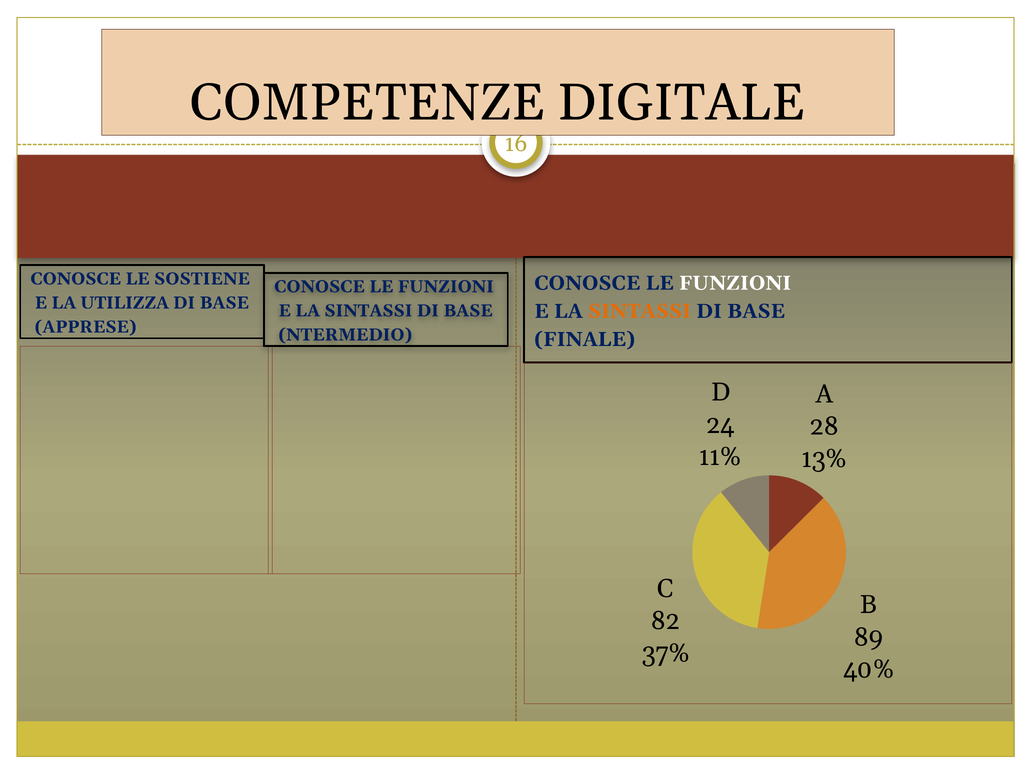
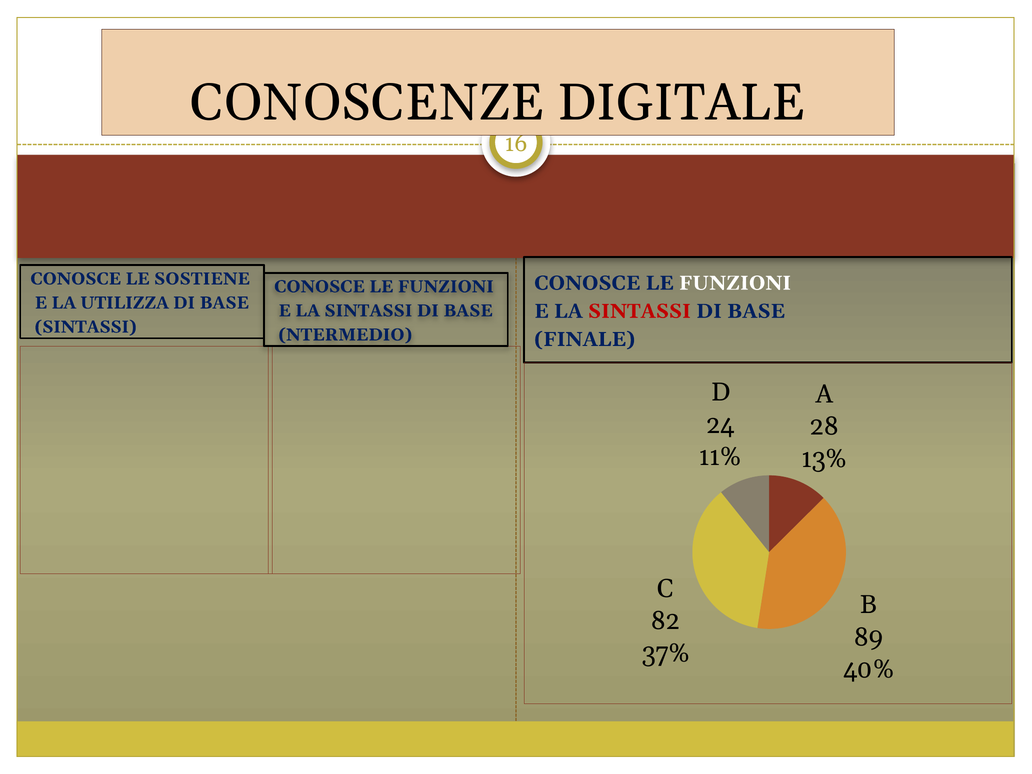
COMPETENZE: COMPETENZE -> CONOSCENZE
SINTASSI at (639, 311) colour: orange -> red
APPRESE at (86, 327): APPRESE -> SINTASSI
